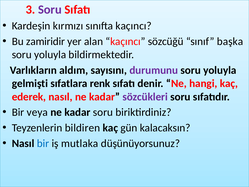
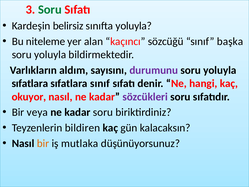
Soru at (50, 10) colour: purple -> green
kırmızı: kırmızı -> belirsiz
sınıfta kaçıncı: kaçıncı -> yoluyla
zamiridir: zamiridir -> niteleme
gelmişti at (30, 83): gelmişti -> sıfatlara
sıfatlara renk: renk -> sınıf
ederek: ederek -> okuyor
bir at (43, 143) colour: blue -> orange
